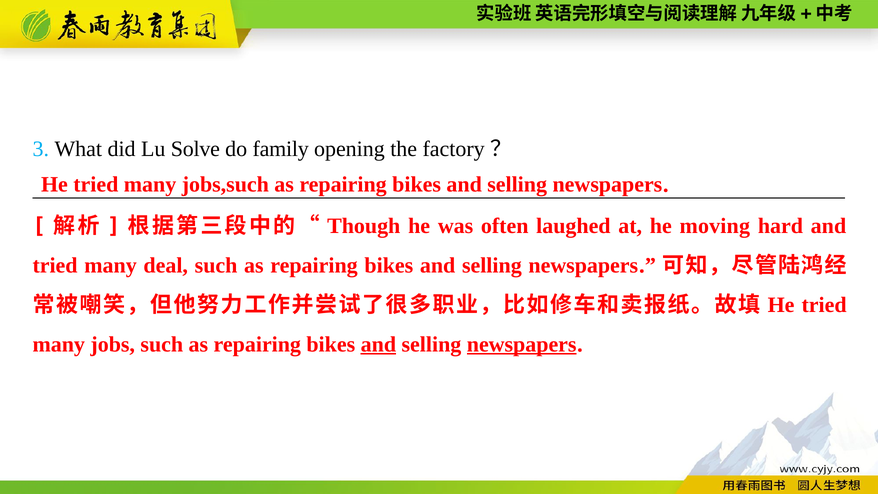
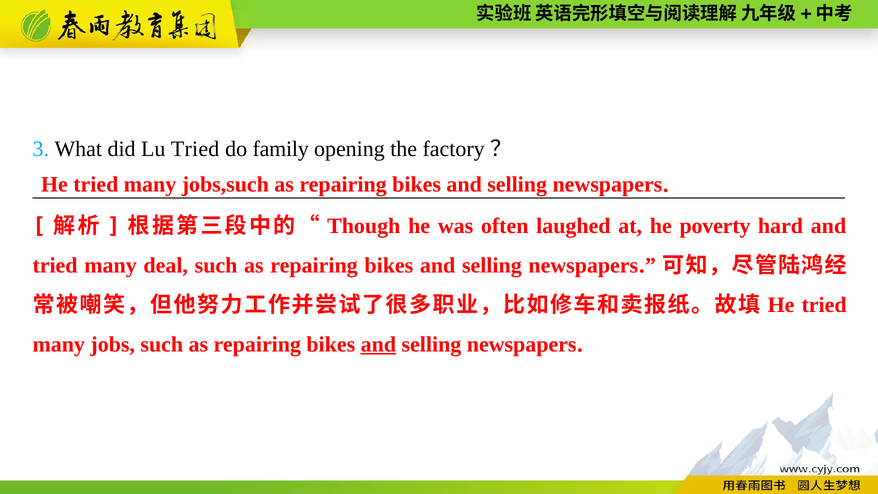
Lu Solve: Solve -> Tried
moving: moving -> poverty
newspapers at (522, 344) underline: present -> none
